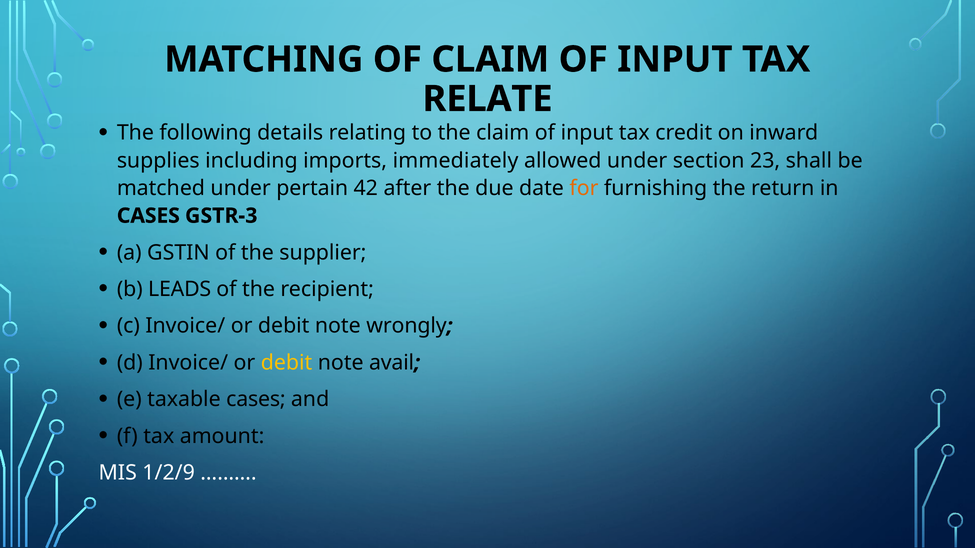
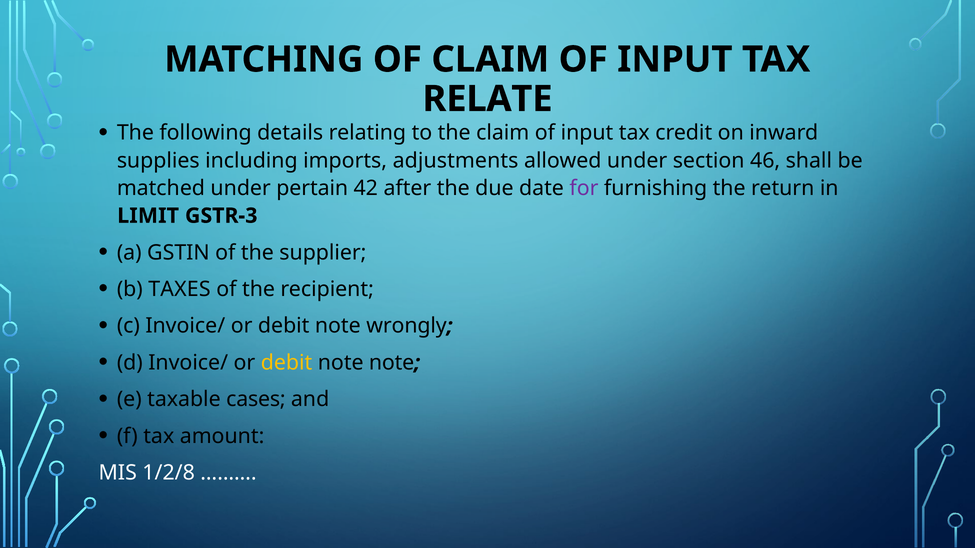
immediately: immediately -> adjustments
23: 23 -> 46
for colour: orange -> purple
CASES at (148, 216): CASES -> LIMIT
LEADS: LEADS -> TAXES
note avail: avail -> note
1/2/9: 1/2/9 -> 1/2/8
